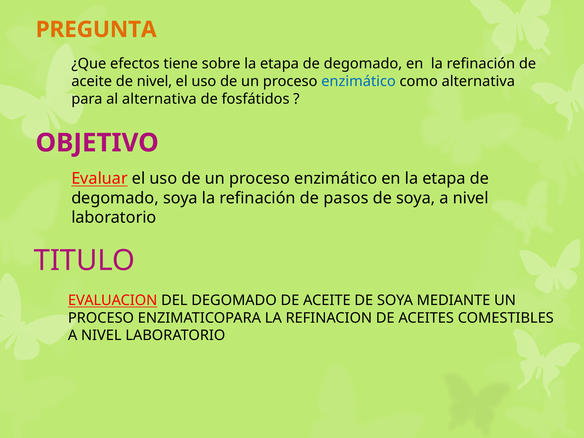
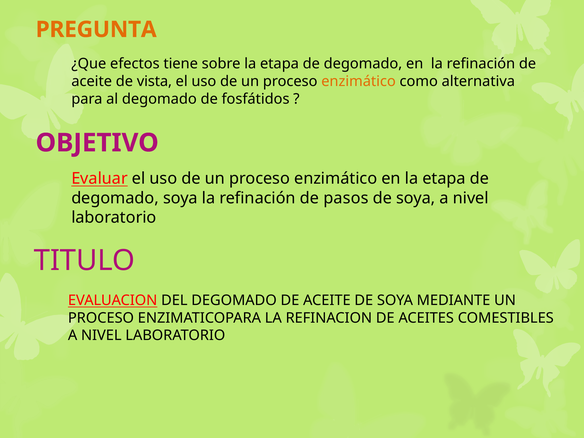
de nivel: nivel -> vista
enzimático at (359, 81) colour: blue -> orange
al alternativa: alternativa -> degomado
